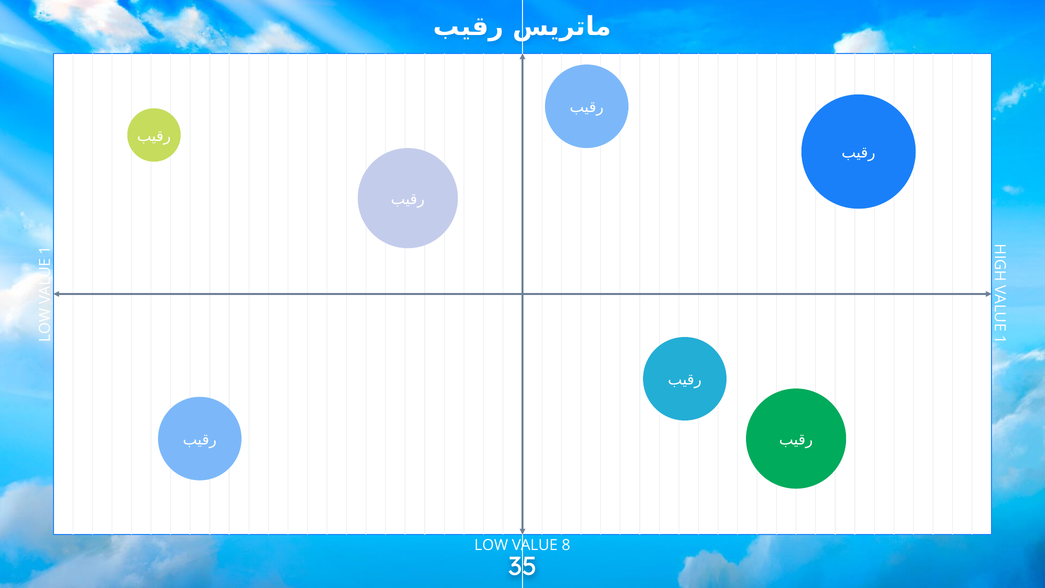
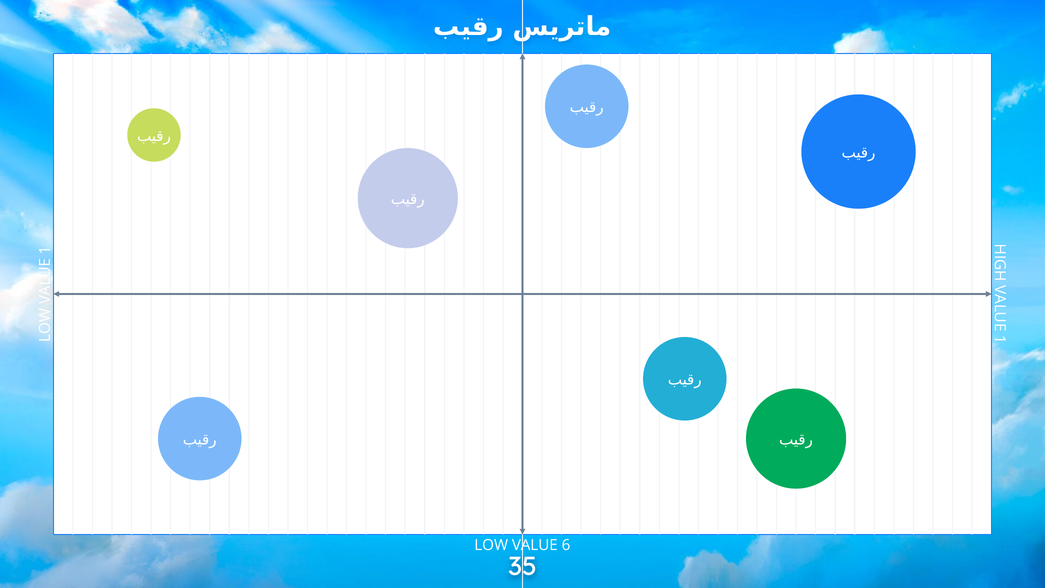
8: 8 -> 6
